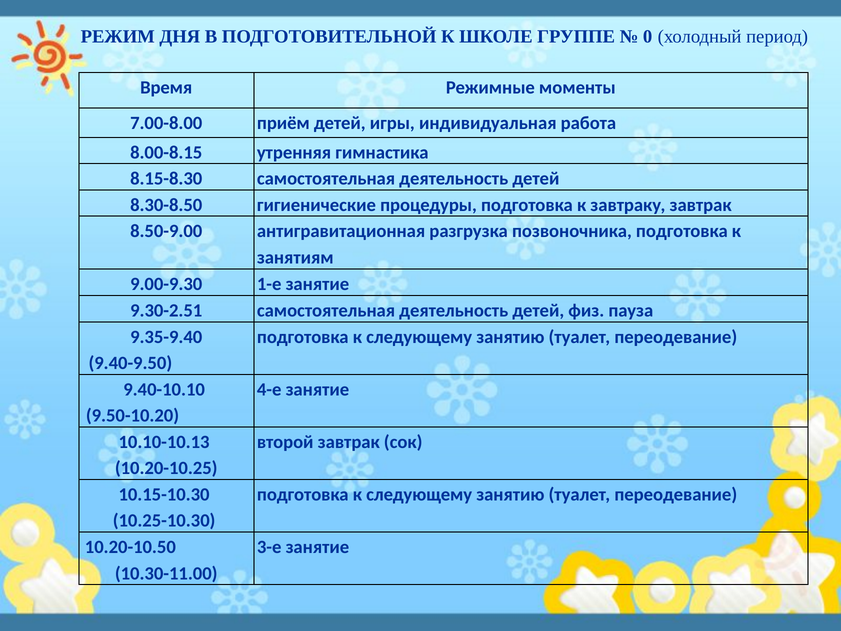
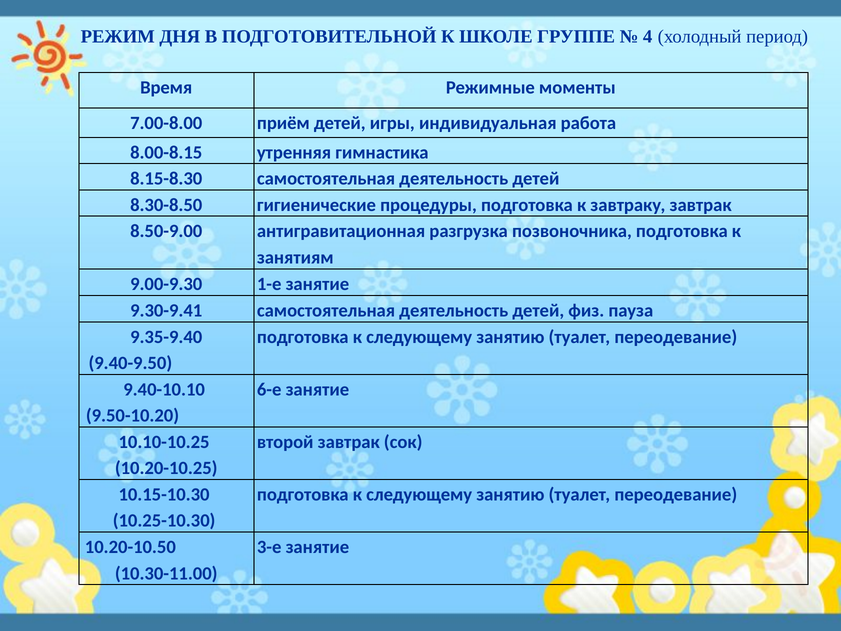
0: 0 -> 4
9.30-2.51: 9.30-2.51 -> 9.30-9.41
4-е: 4-е -> 6-е
10.10-10.13: 10.10-10.13 -> 10.10-10.25
